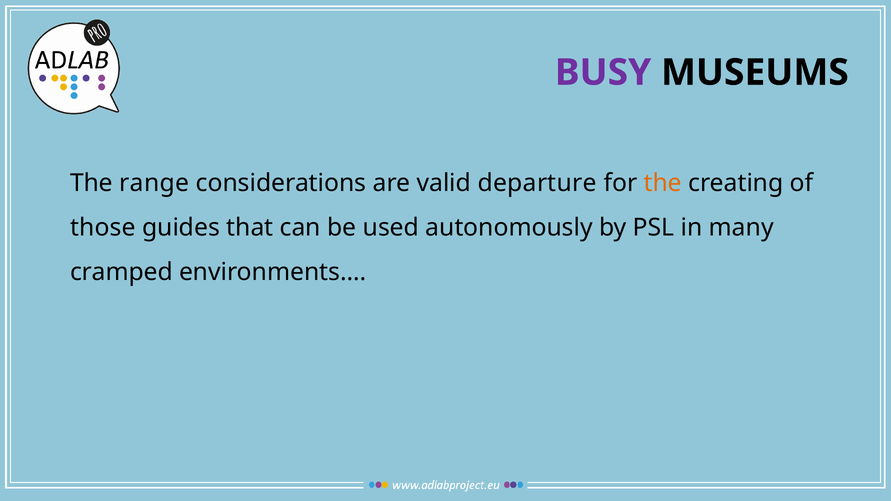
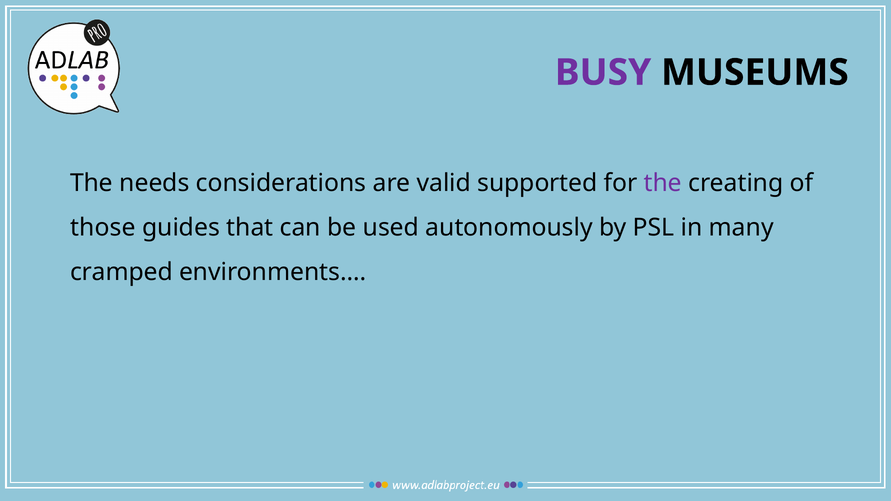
range: range -> needs
departure: departure -> supported
the at (663, 183) colour: orange -> purple
